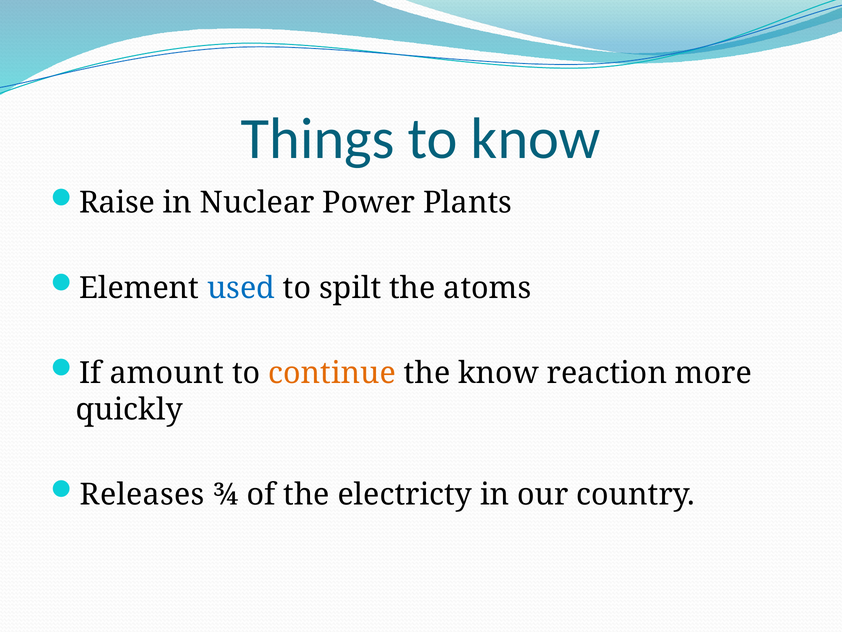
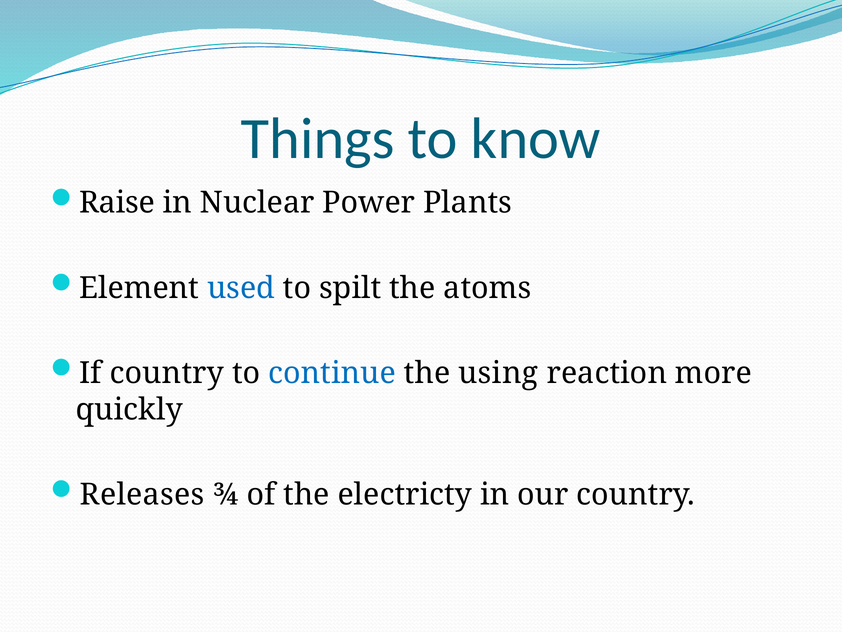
If amount: amount -> country
continue colour: orange -> blue
the know: know -> using
